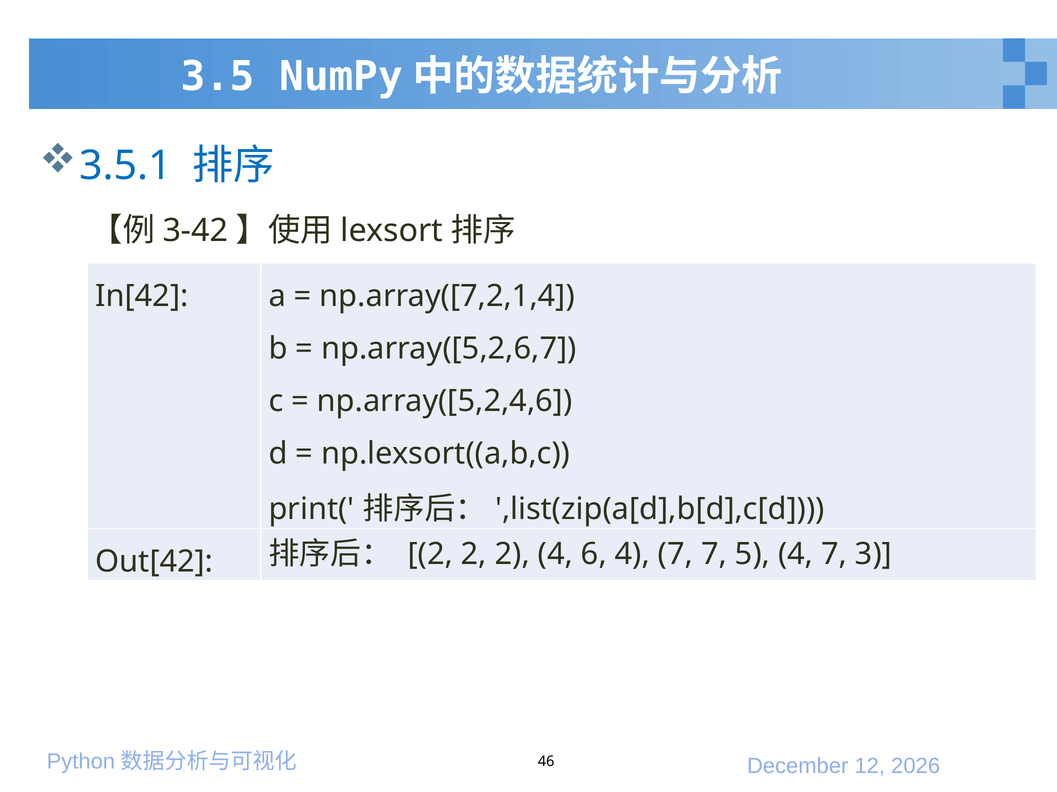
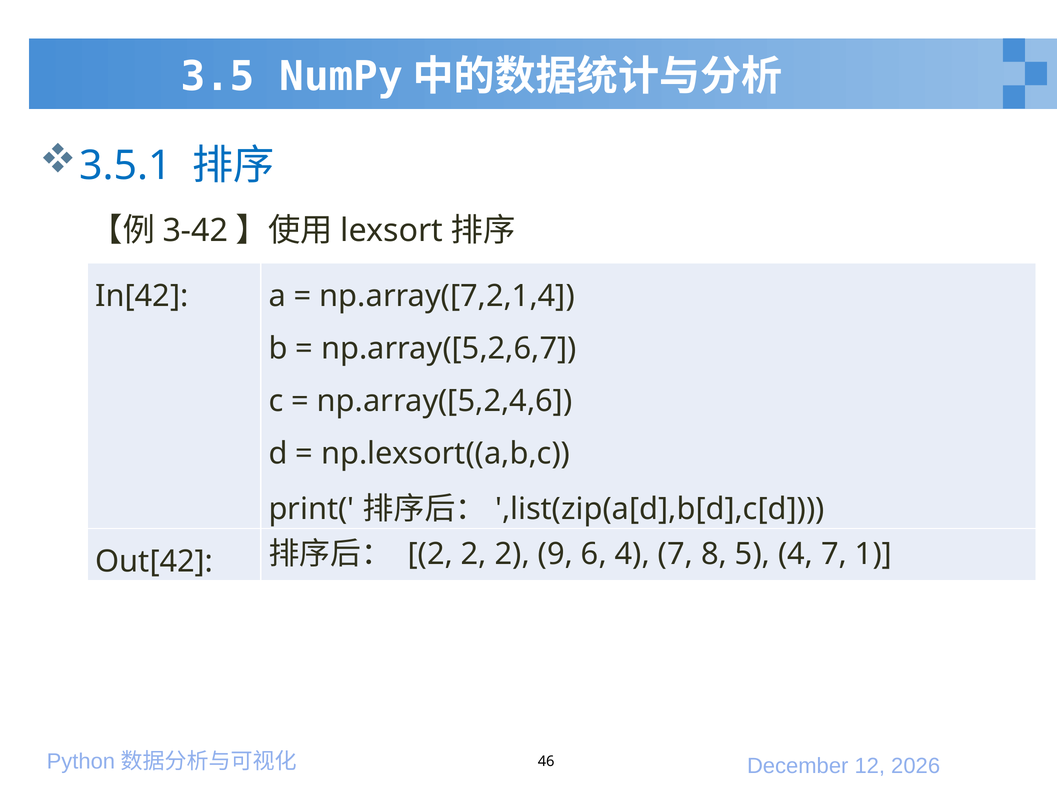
2 4: 4 -> 9
7 7: 7 -> 8
3: 3 -> 1
